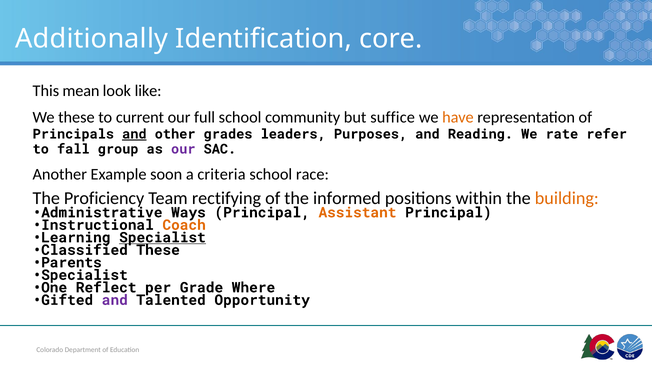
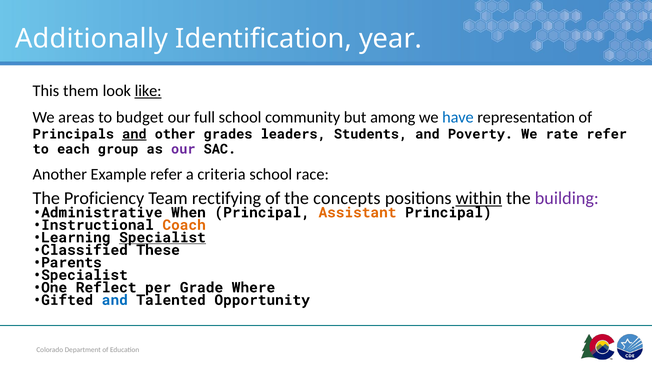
core: core -> year
mean: mean -> them
like underline: none -> present
We these: these -> areas
current: current -> budget
suffice: suffice -> among
have colour: orange -> blue
Purposes: Purposes -> Students
Reading: Reading -> Poverty
fall: fall -> each
Example soon: soon -> refer
informed: informed -> concepts
within underline: none -> present
building colour: orange -> purple
Ways: Ways -> When
and at (115, 300) colour: purple -> blue
